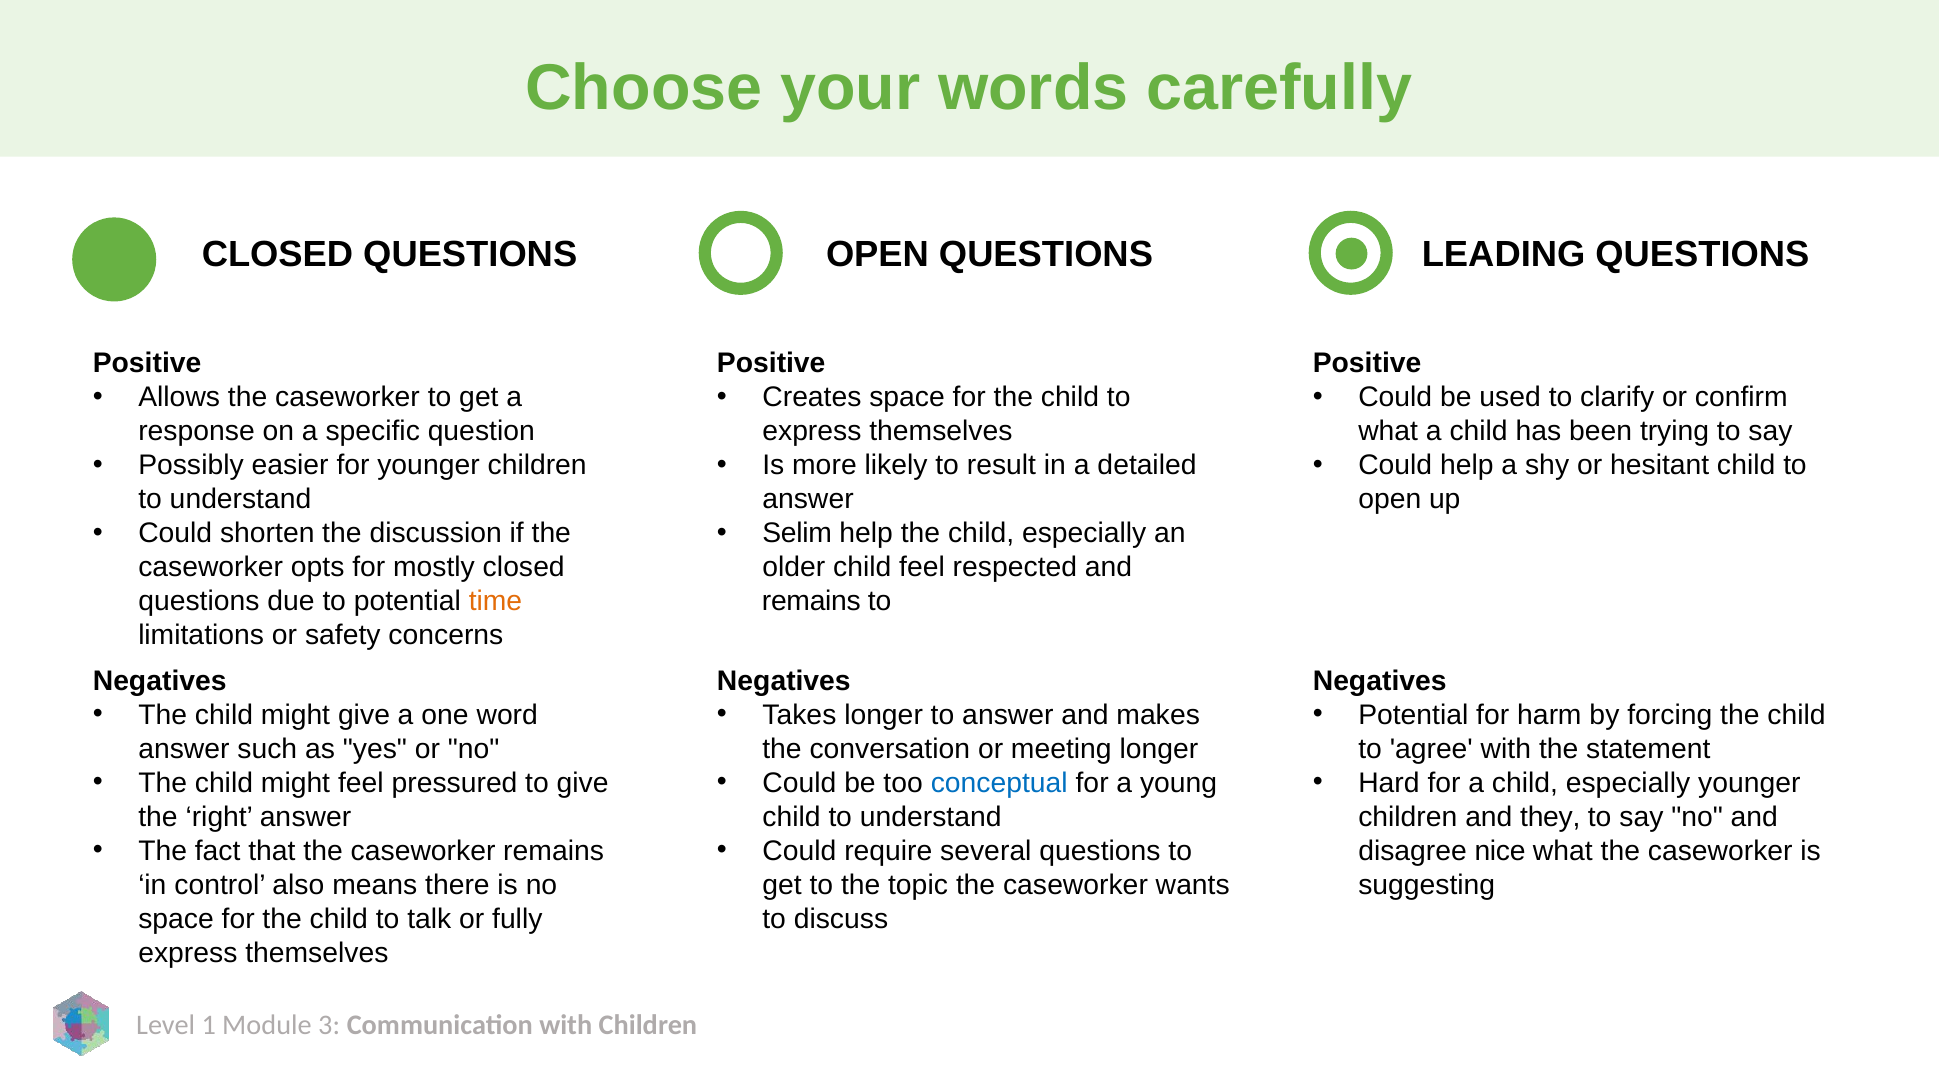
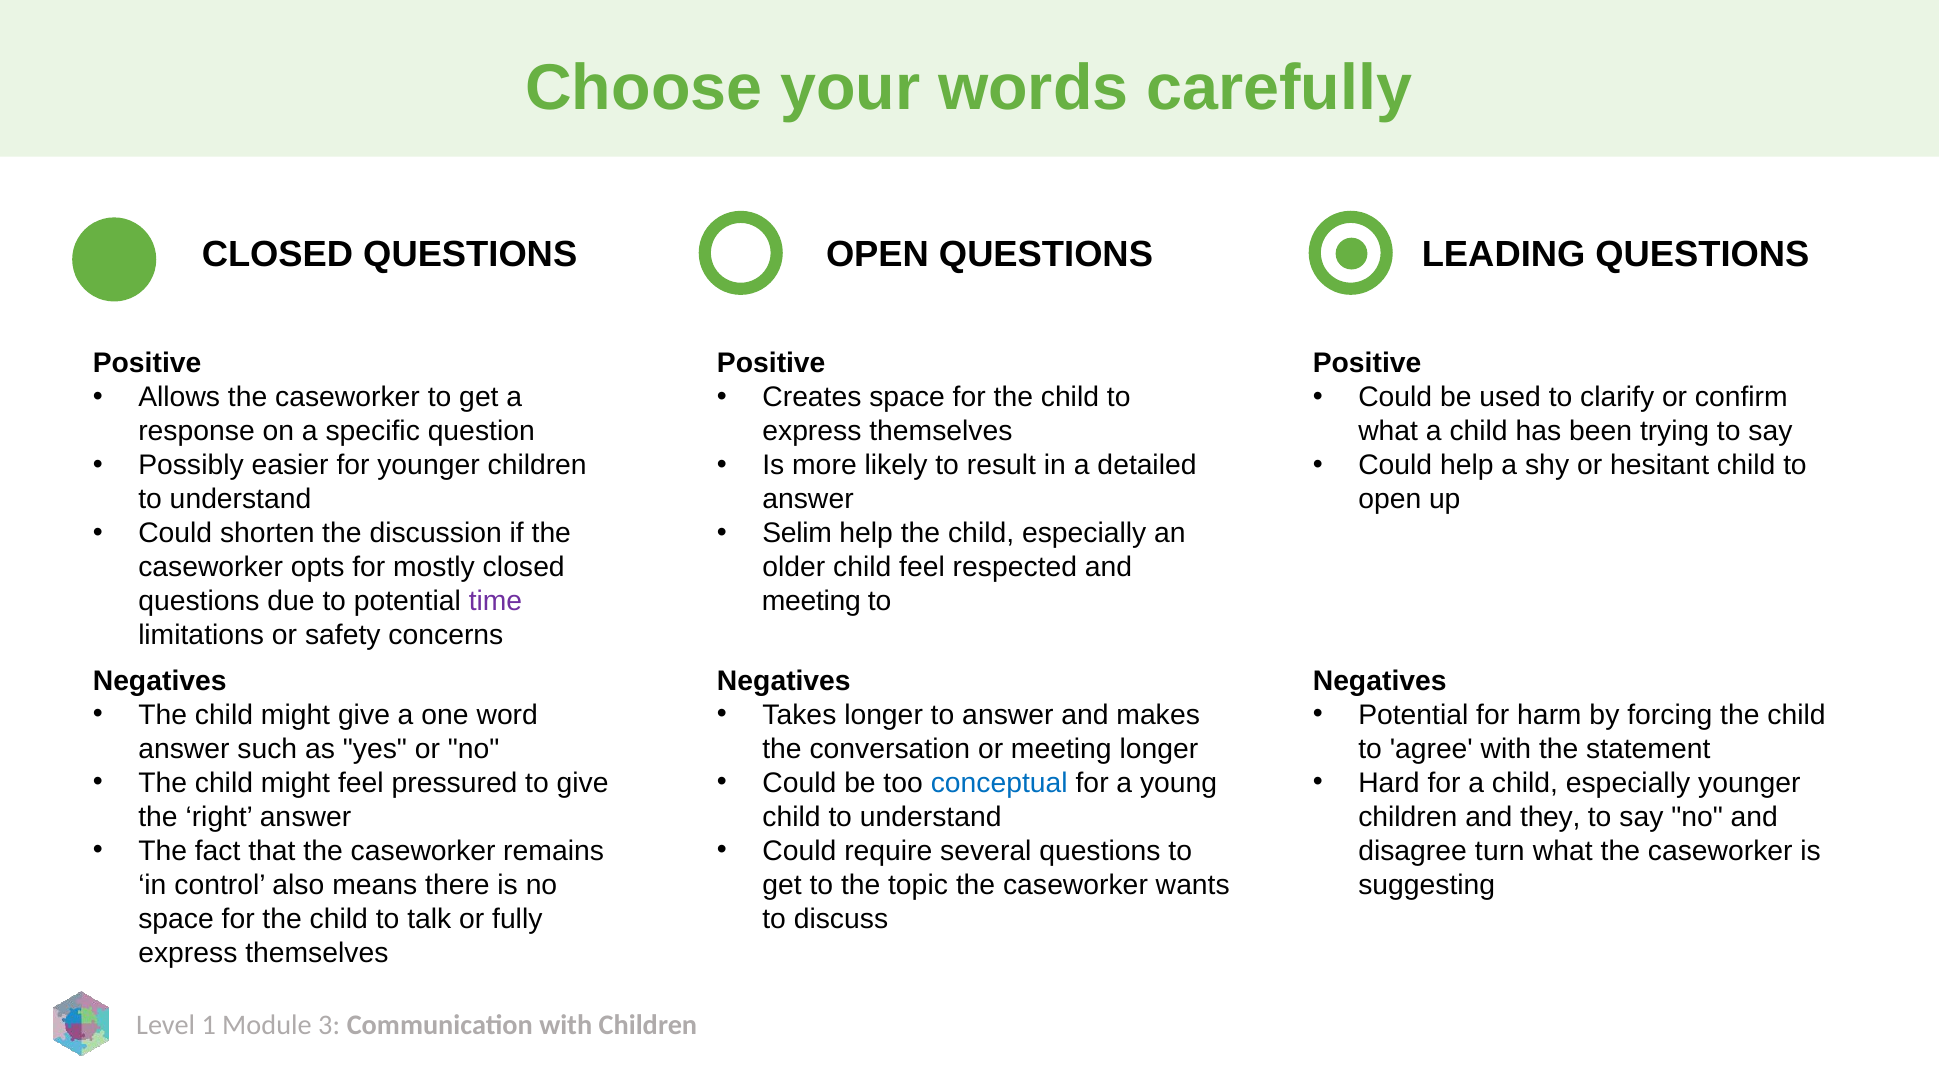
time colour: orange -> purple
remains at (811, 601): remains -> meeting
nice: nice -> turn
